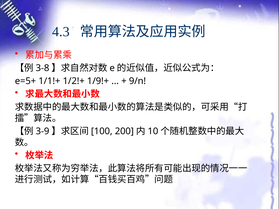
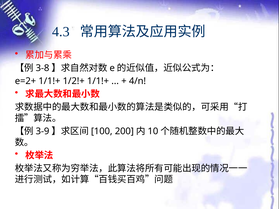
e=5+: e=5+ -> e=2+
1/2!+ 1/9!+: 1/9!+ -> 1/1!+
9/n: 9/n -> 4/n
